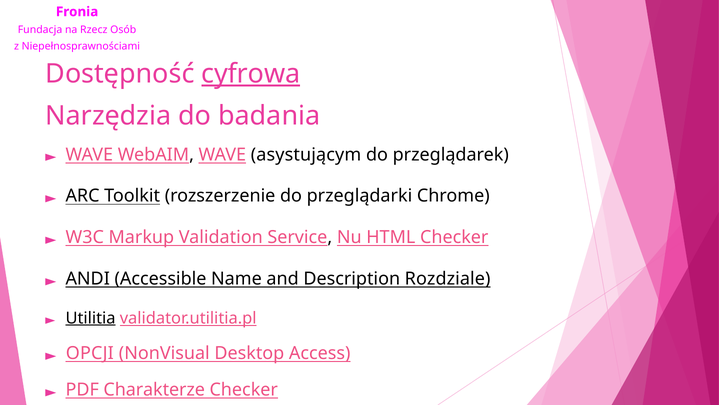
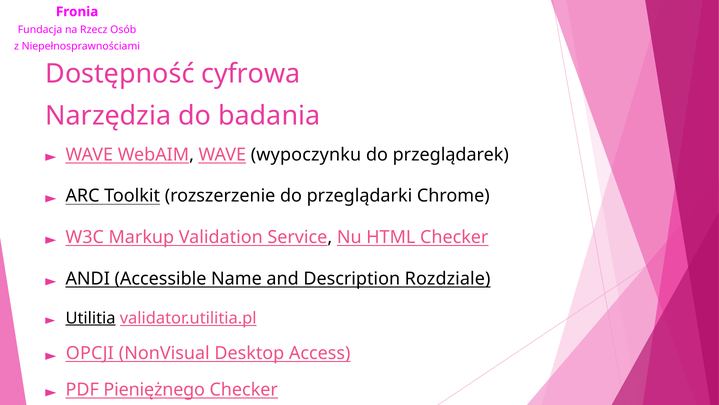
cyfrowa underline: present -> none
asystującym: asystującym -> wypoczynku
Charakterze: Charakterze -> Pieniężnego
